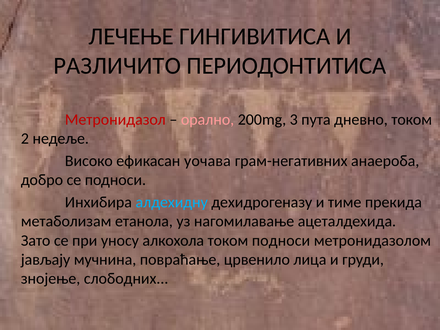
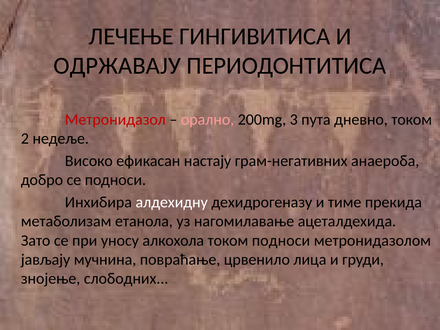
РАЗЛИЧИТО: РАЗЛИЧИТО -> ОДРЖАВАЈУ
уочава: уочава -> настају
алдехидну colour: light blue -> white
